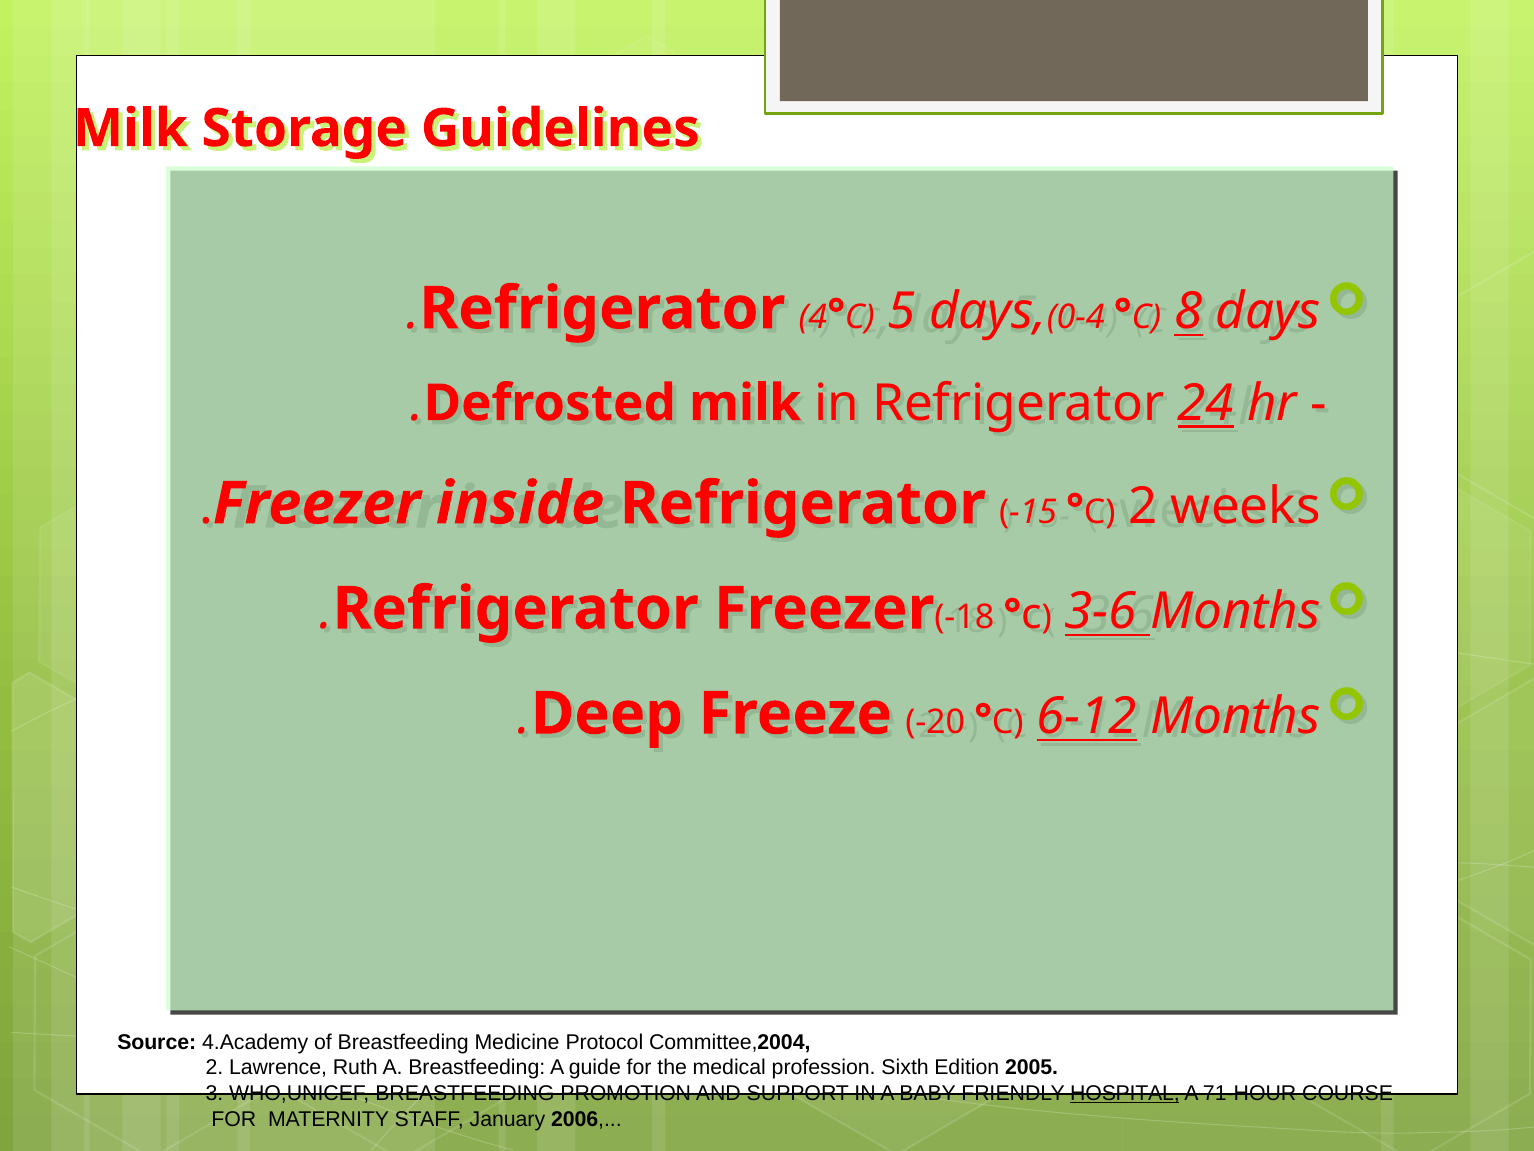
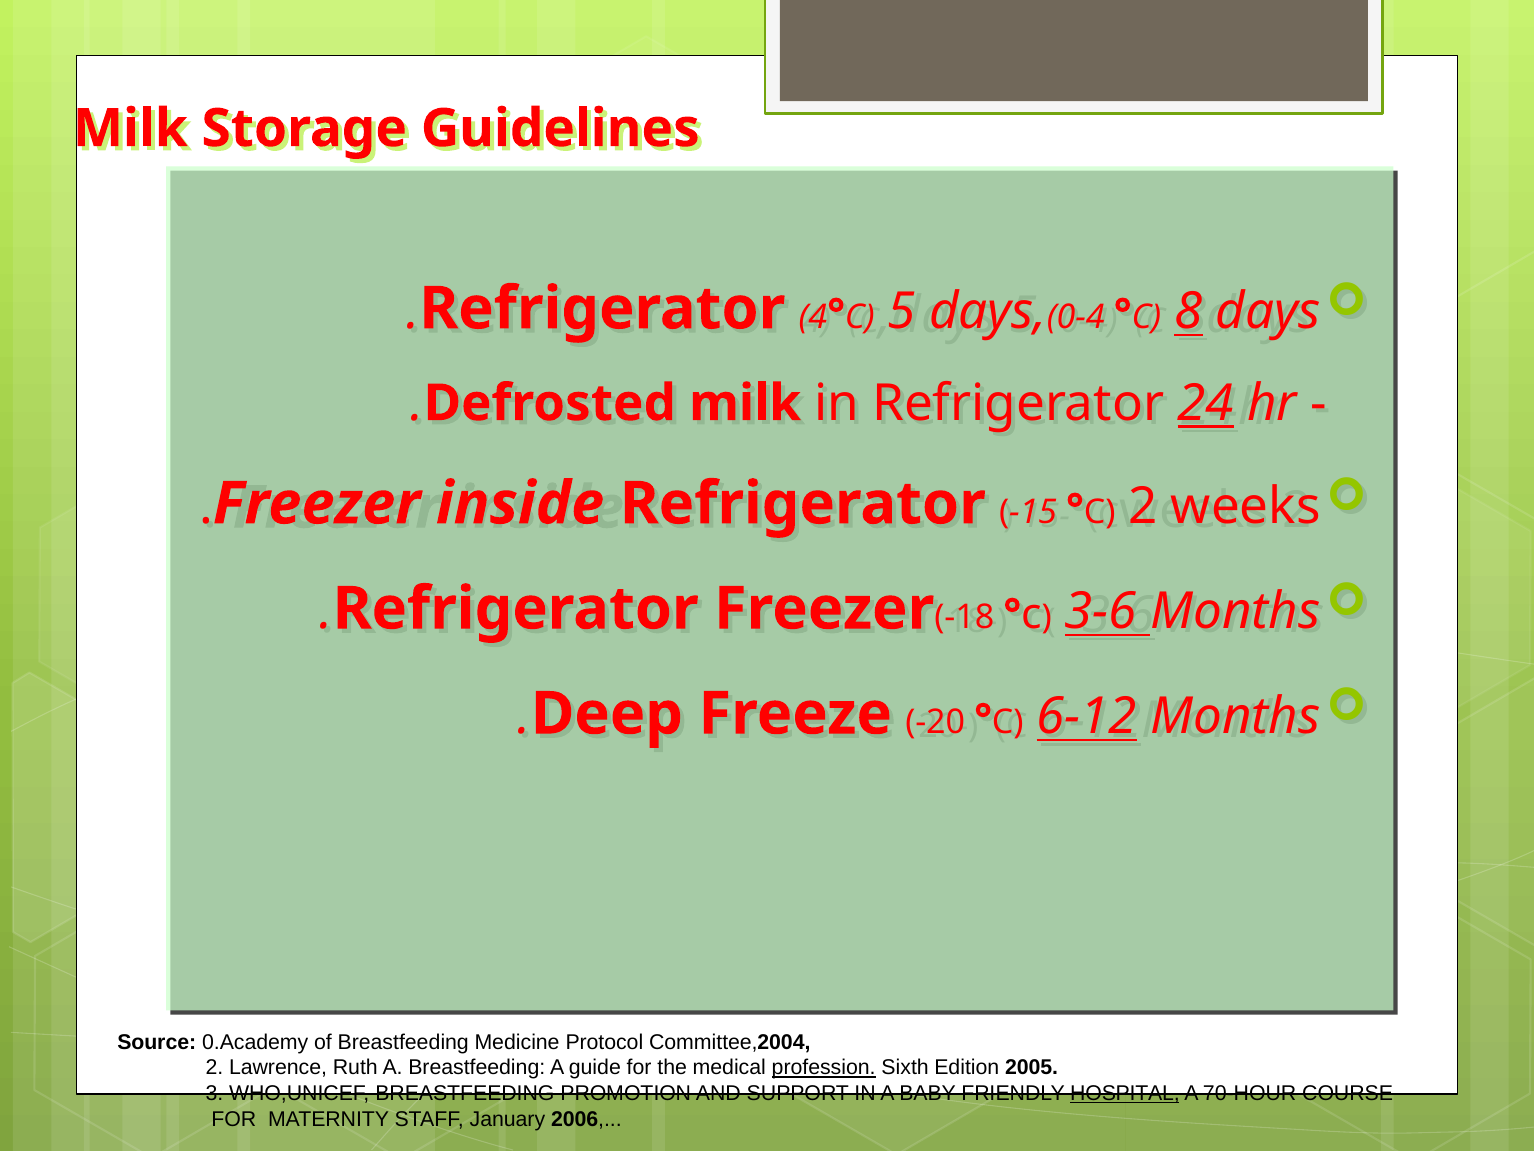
4.Academy: 4.Academy -> 0.Academy
profession underline: none -> present
71-HOUR: 71-HOUR -> 70-HOUR
